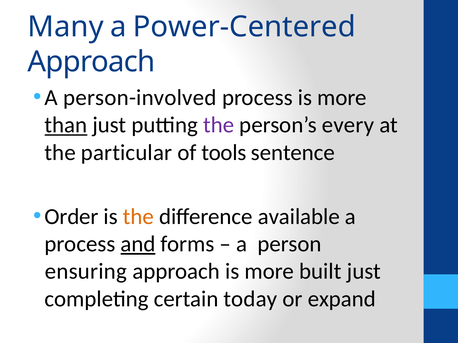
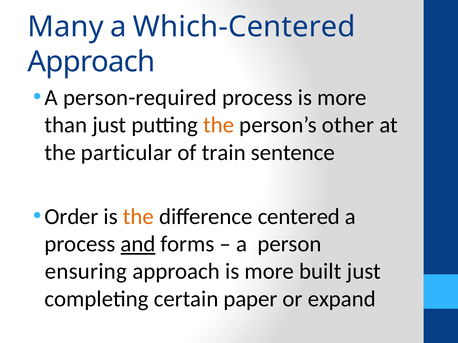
Power-Centered: Power-Centered -> Which-Centered
person-involved: person-involved -> person-required
than underline: present -> none
the at (219, 125) colour: purple -> orange
every: every -> other
tools: tools -> train
available: available -> centered
today: today -> paper
